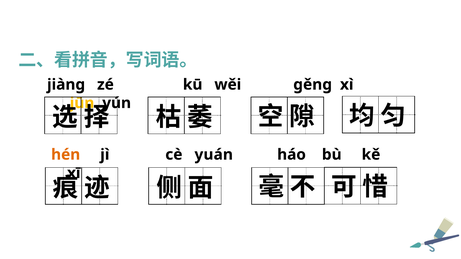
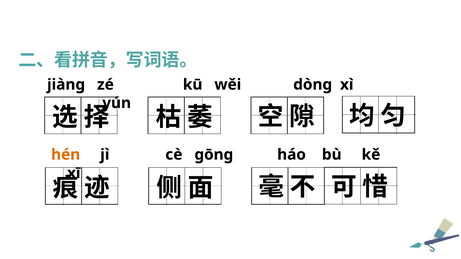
gěng: gěng -> dòng
jūn colour: yellow -> white
yuán: yuán -> gōng
